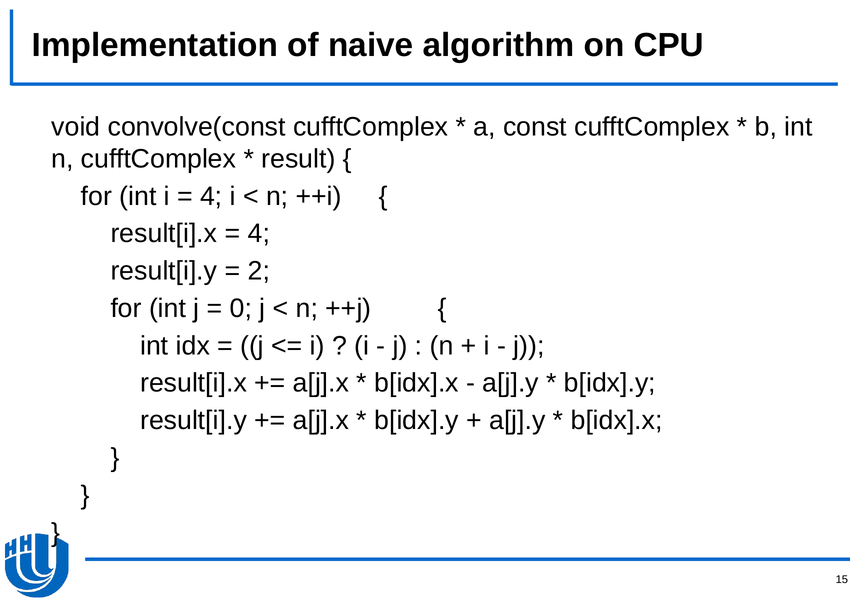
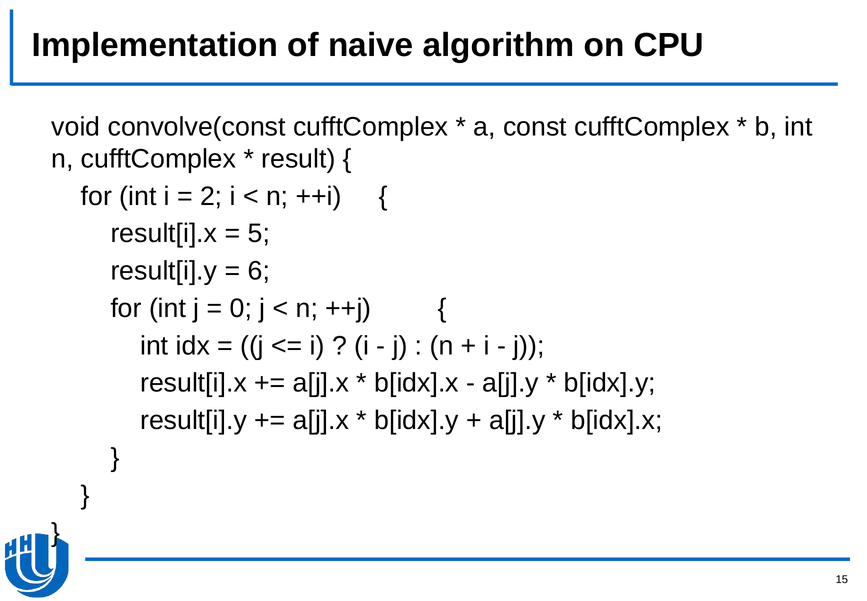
4 at (211, 196): 4 -> 2
4 at (259, 233): 4 -> 5
2: 2 -> 6
